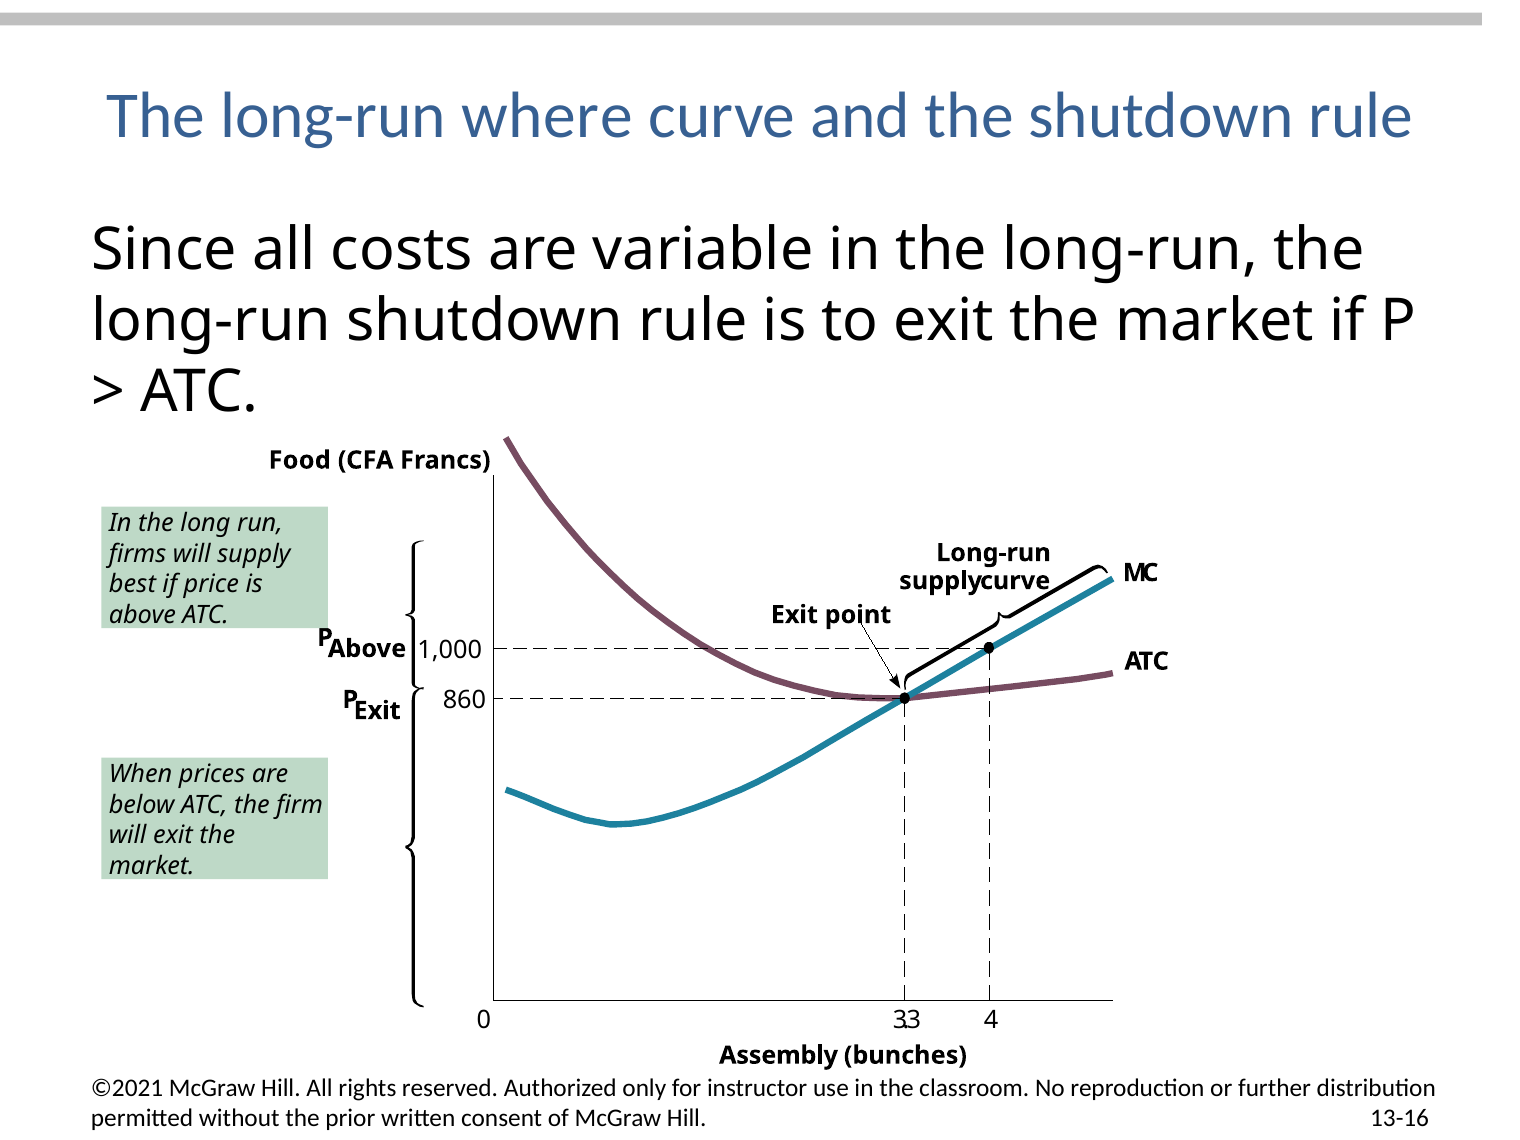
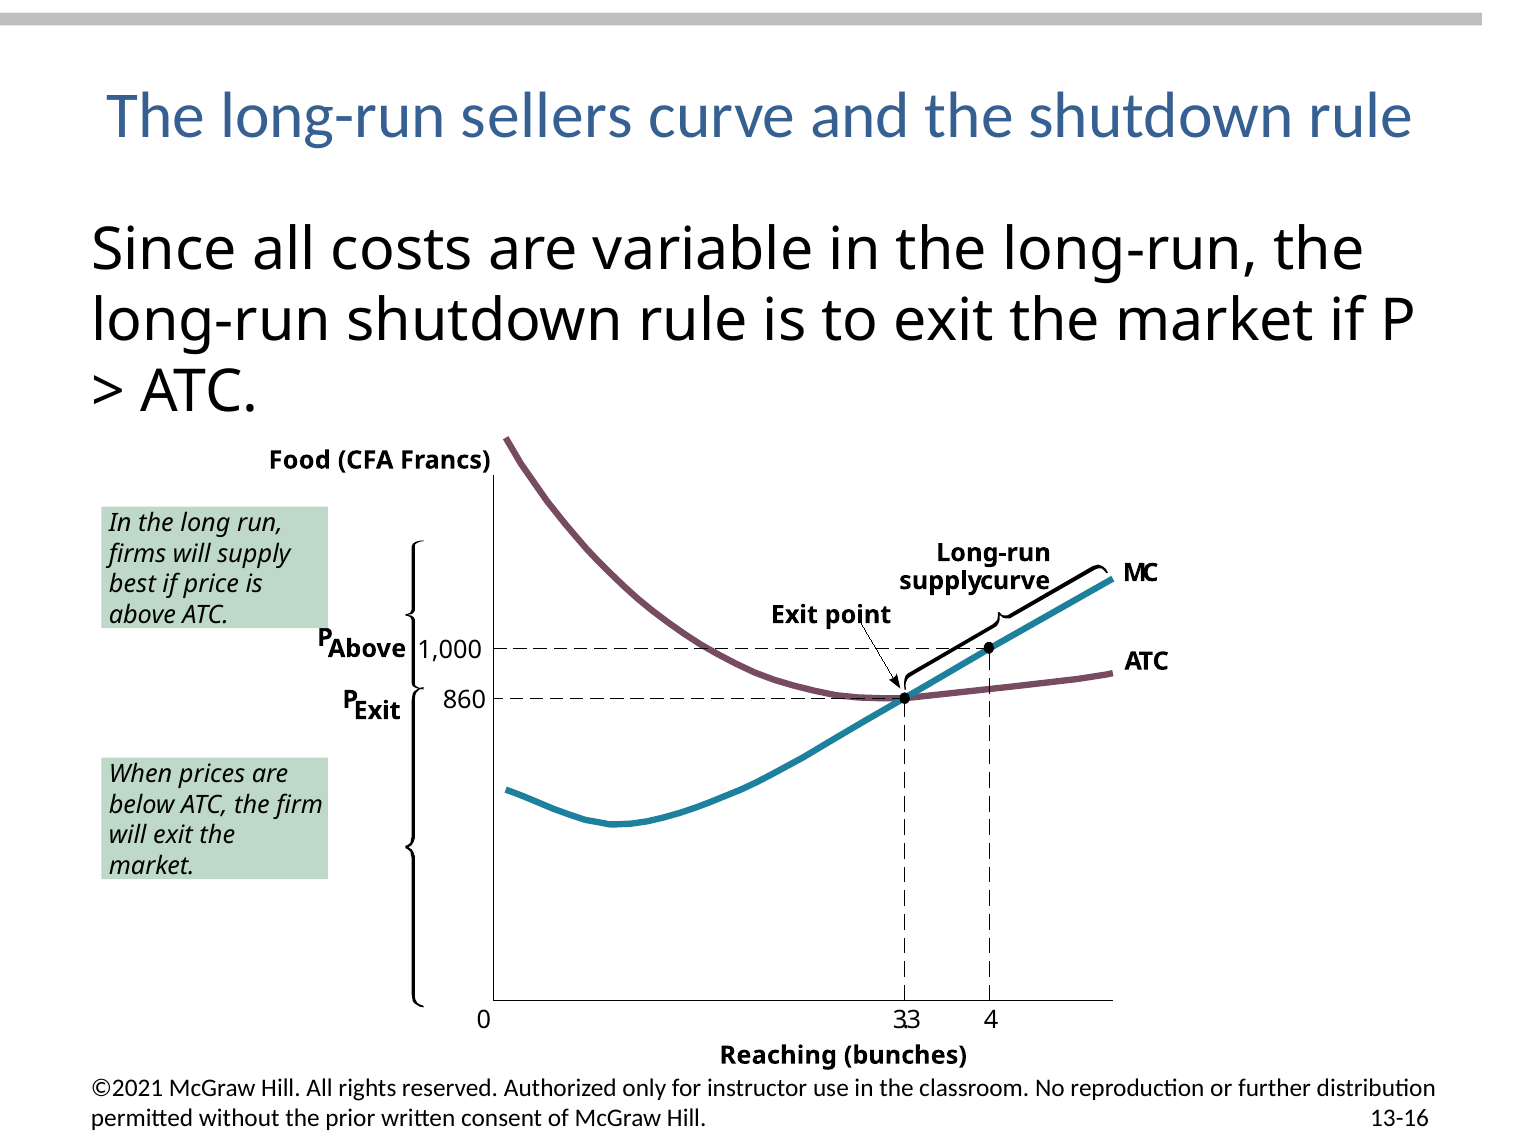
where: where -> sellers
Assembly: Assembly -> Reaching
